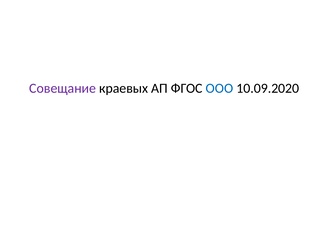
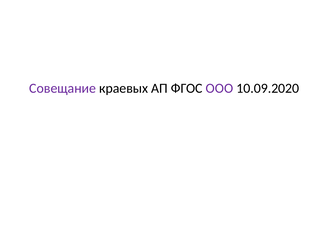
ООО colour: blue -> purple
